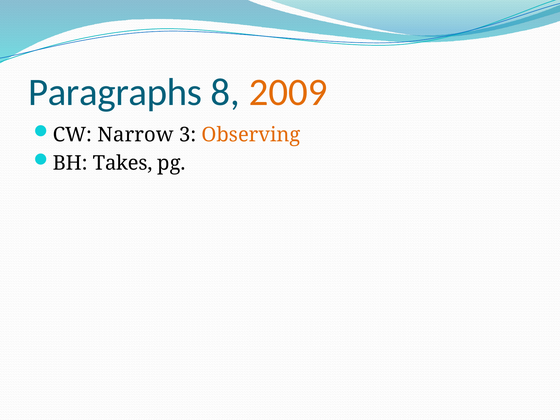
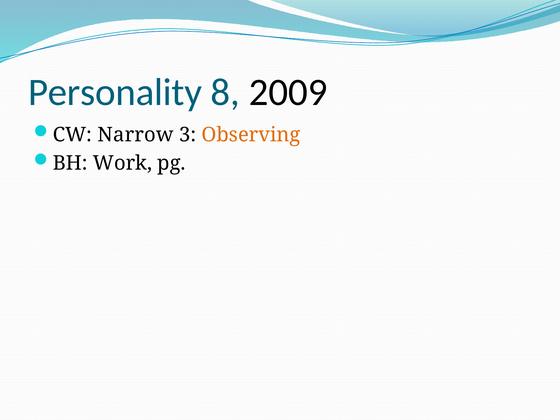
Paragraphs: Paragraphs -> Personality
2009 colour: orange -> black
Takes: Takes -> Work
